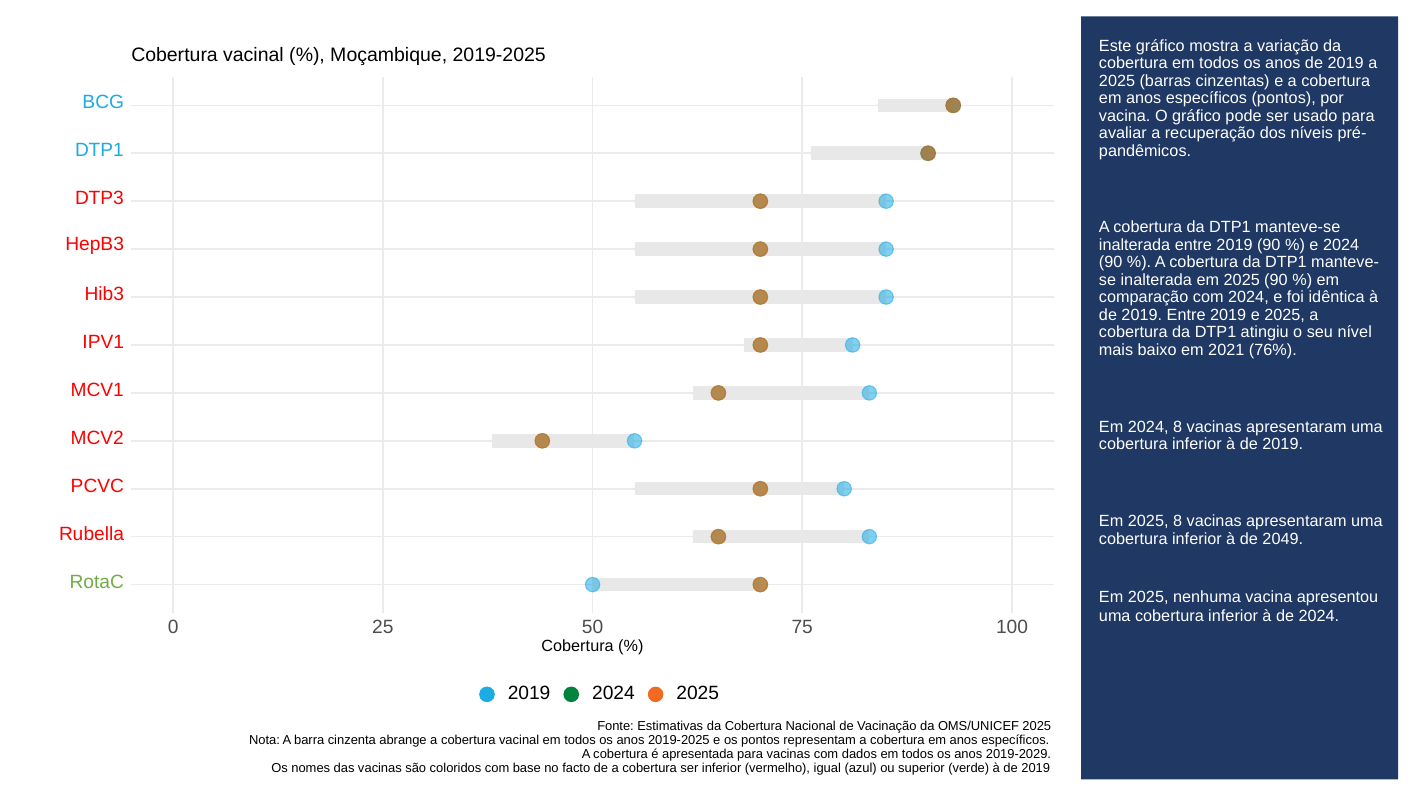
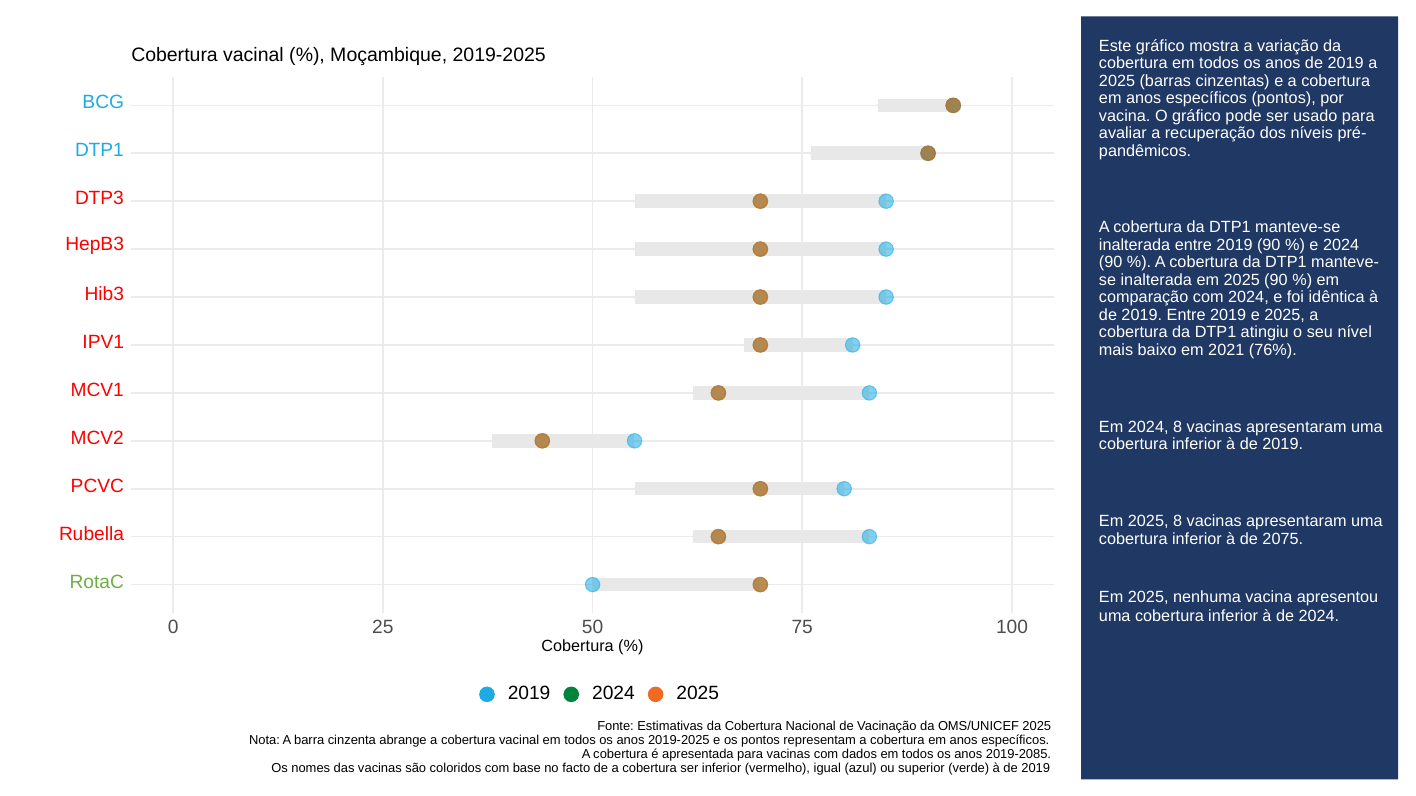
2049: 2049 -> 2075
2019-2029: 2019-2029 -> 2019-2085
